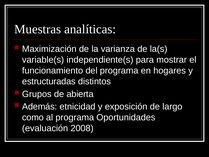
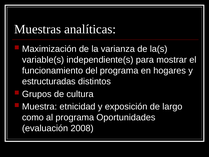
abierta: abierta -> cultura
Además: Además -> Muestra
